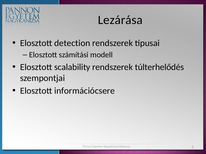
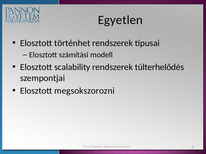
Lezárása: Lezárása -> Egyetlen
detection: detection -> történhet
információcsere: információcsere -> megsokszorozni
